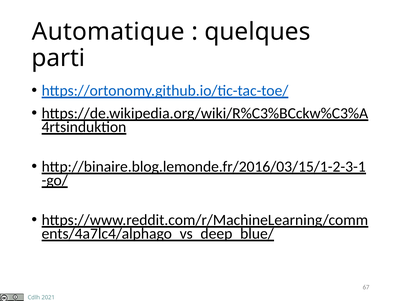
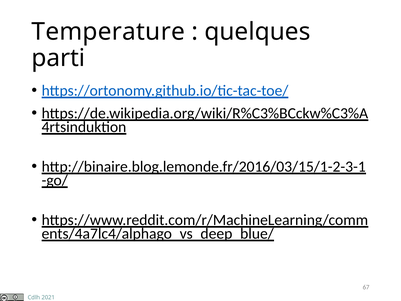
Automatique: Automatique -> Temperature
